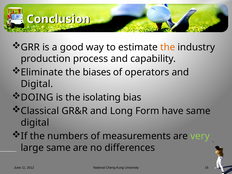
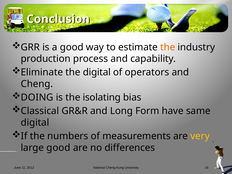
the biases: biases -> digital
Digital at (37, 84): Digital -> Cheng
very colour: light green -> yellow
large same: same -> good
